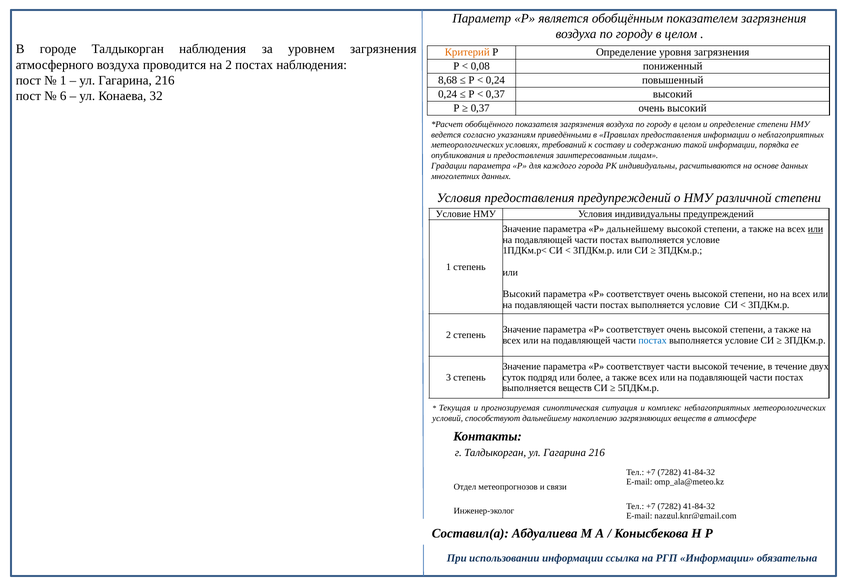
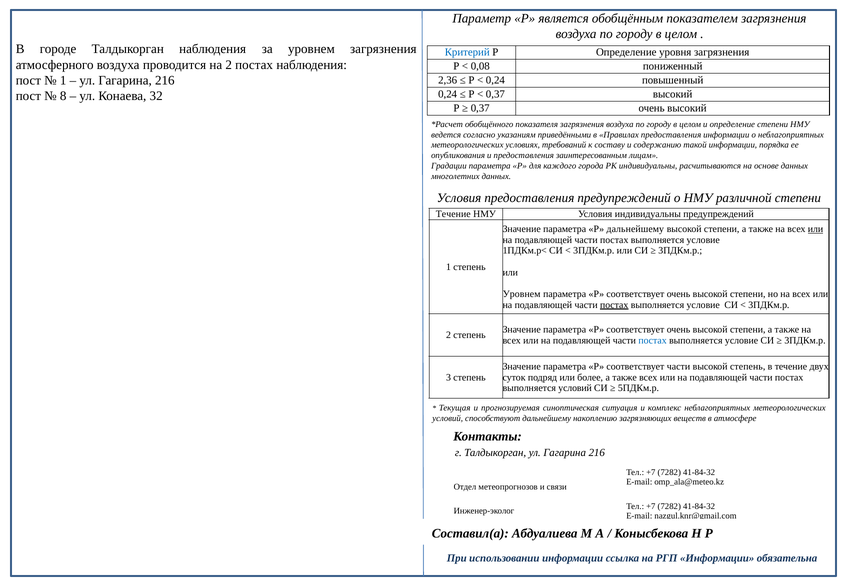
Критерий colour: orange -> blue
8,68: 8,68 -> 2,36
6: 6 -> 8
Условие at (453, 214): Условие -> Течение
Высокий at (522, 294): Высокий -> Уровнем
постах at (614, 305) underline: none -> present
высокой течение: течение -> степень
выполняется веществ: веществ -> условий
